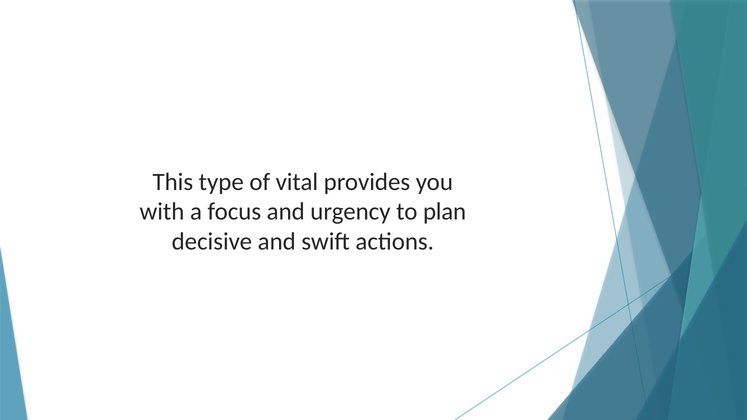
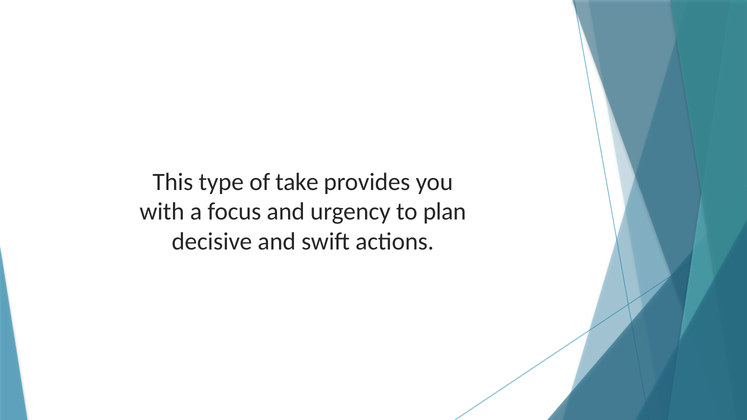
vital: vital -> take
